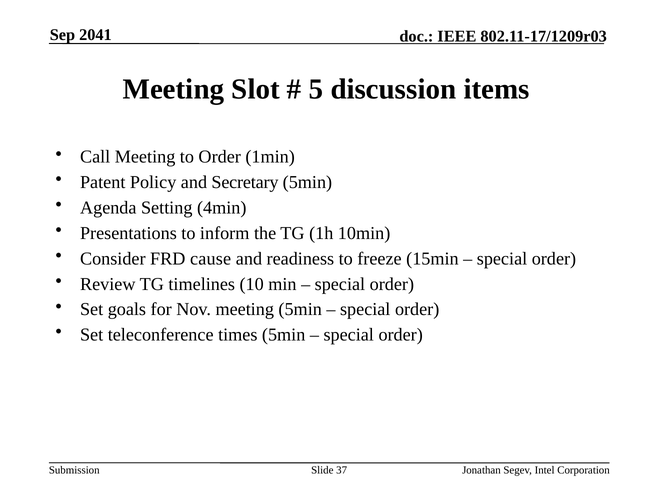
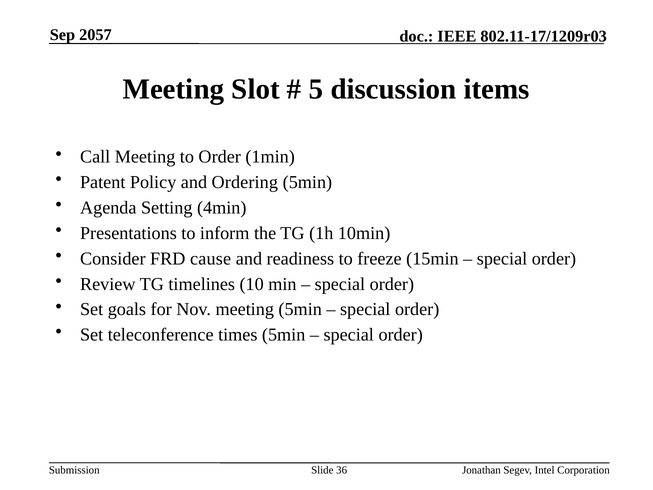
2041: 2041 -> 2057
Secretary: Secretary -> Ordering
37: 37 -> 36
